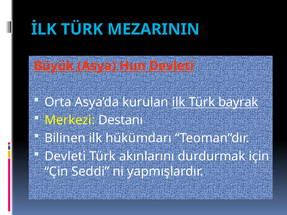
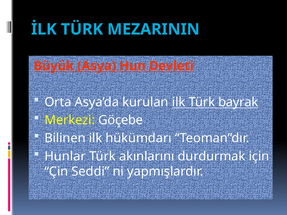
Destanı: Destanı -> Göçebe
Devleti at (65, 156): Devleti -> Hunlar
